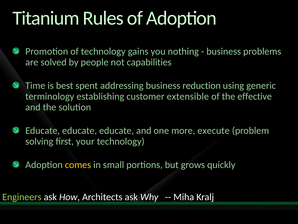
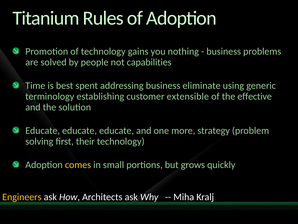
reduction: reduction -> eliminate
execute: execute -> strategy
your: your -> their
Engineers colour: light green -> yellow
